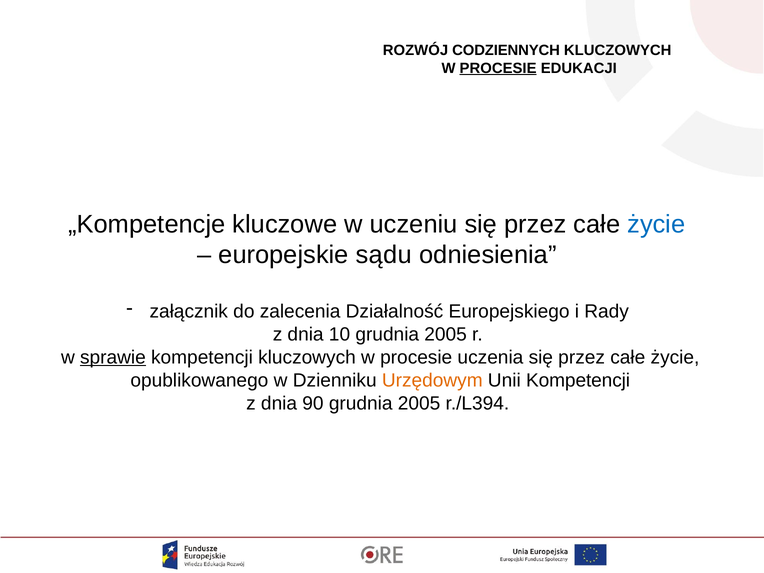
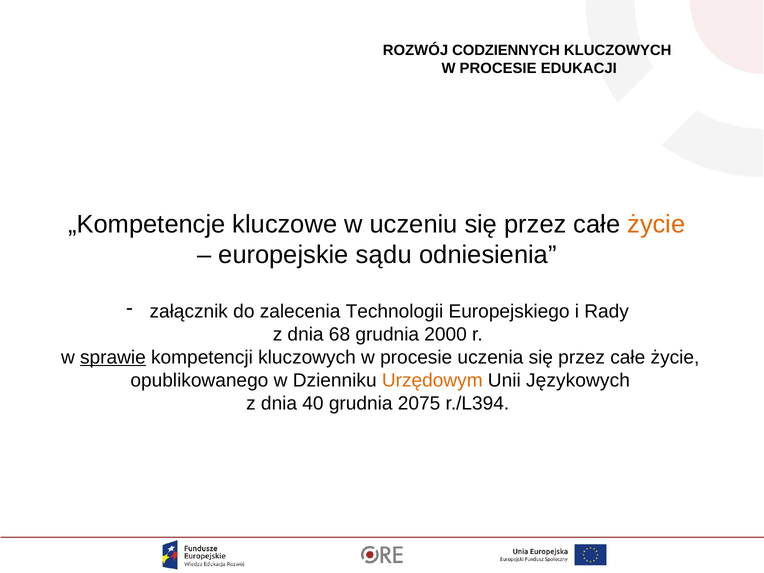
PROCESIE at (498, 68) underline: present -> none
życie at (656, 224) colour: blue -> orange
Działalność: Działalność -> Technologii
10: 10 -> 68
2005 at (446, 335): 2005 -> 2000
Unii Kompetencji: Kompetencji -> Językowych
90: 90 -> 40
2005 at (419, 403): 2005 -> 2075
